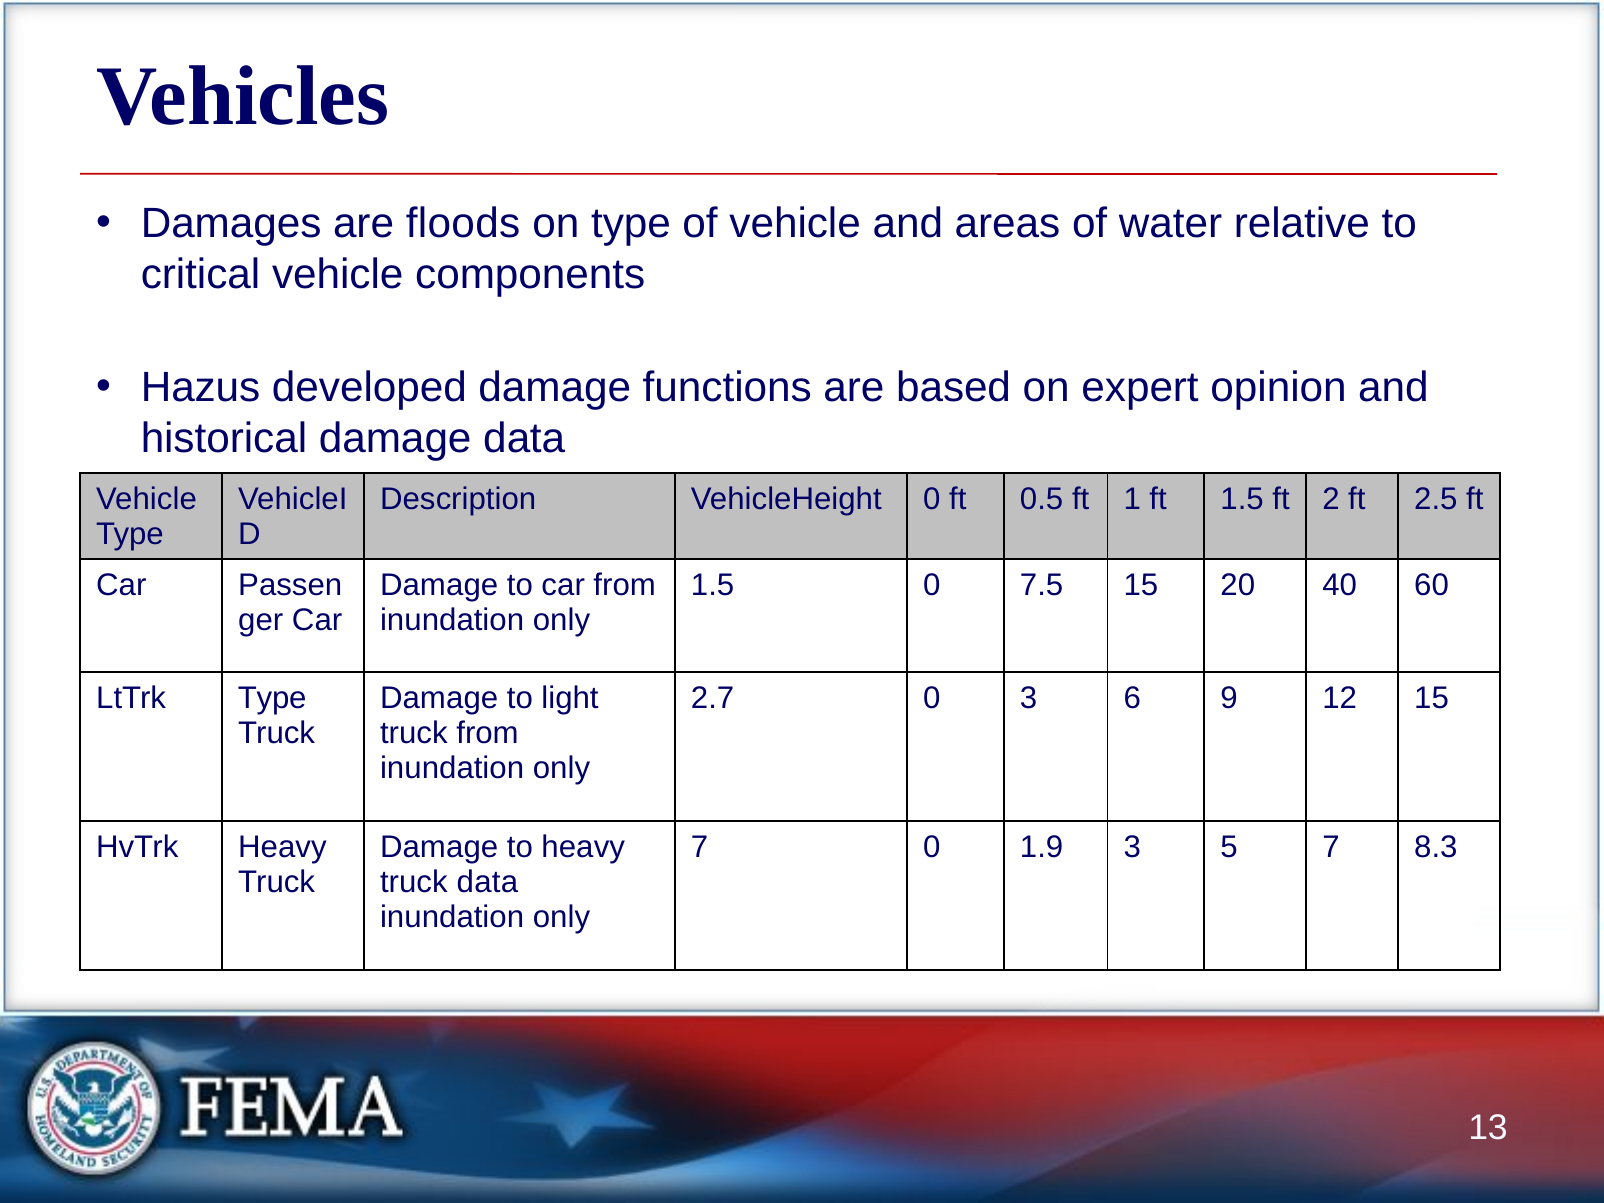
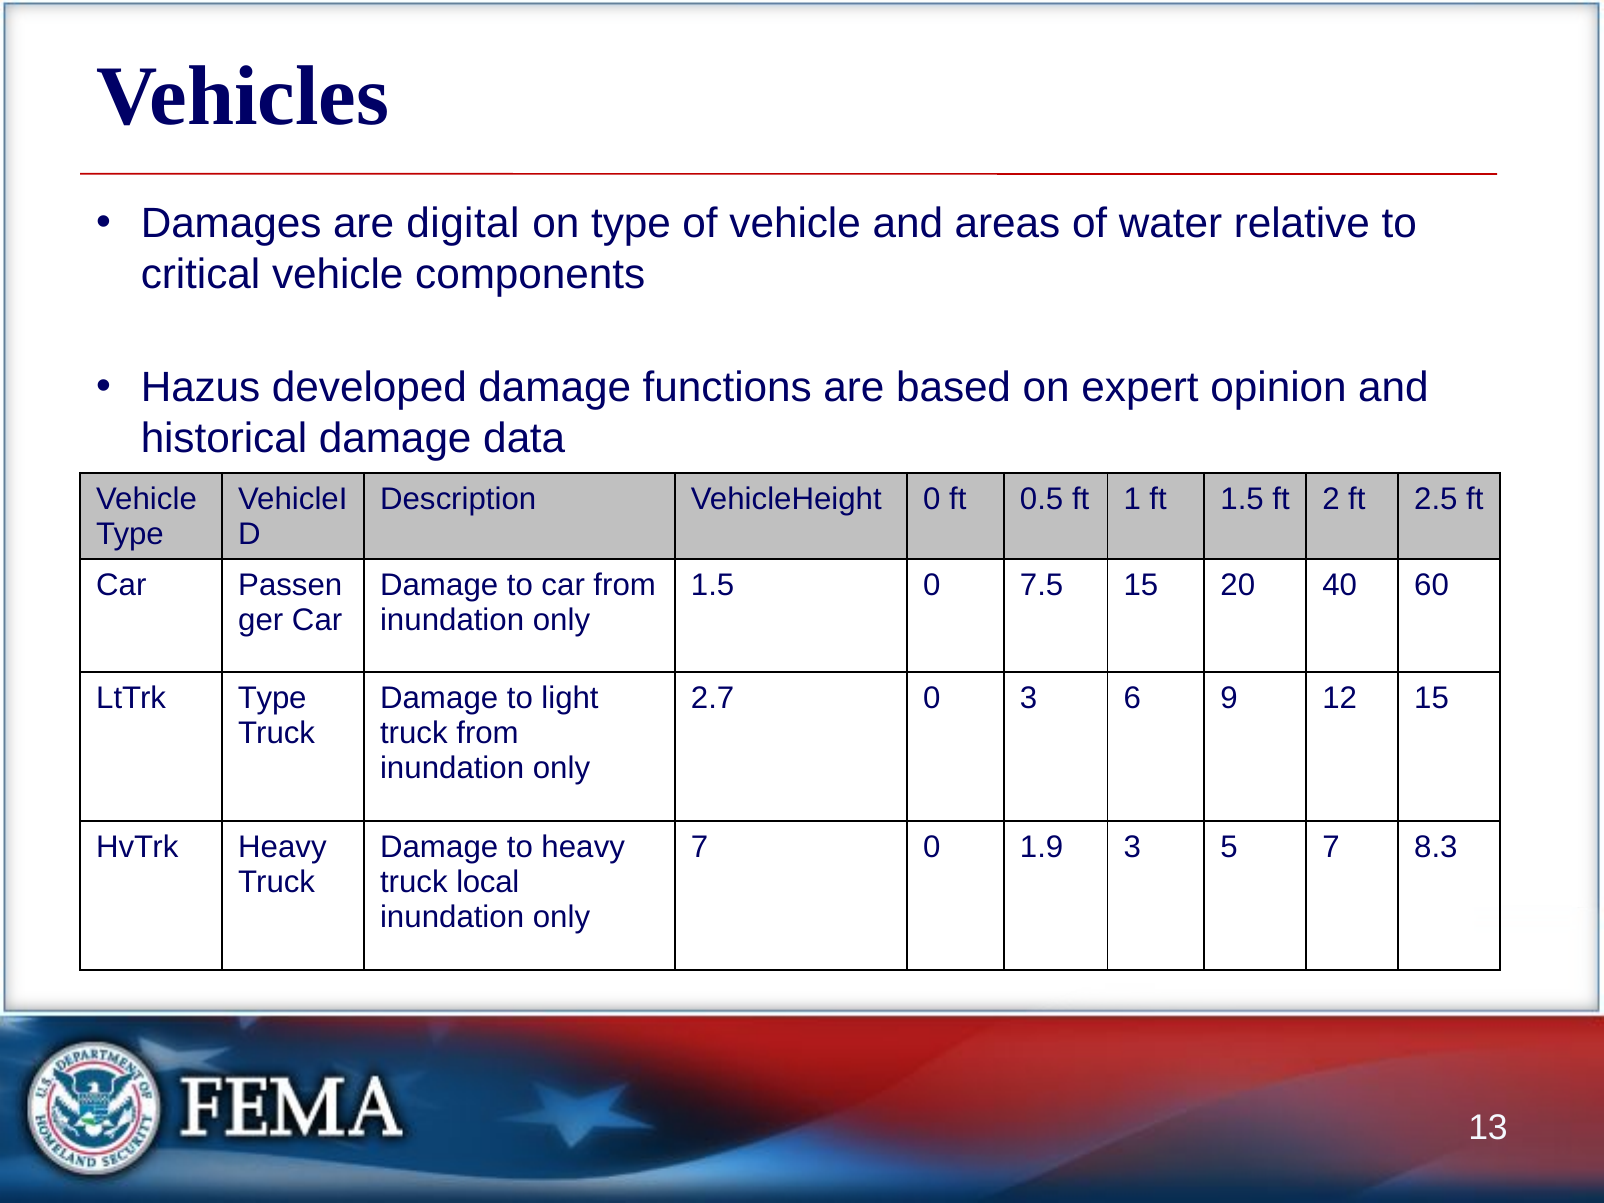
floods: floods -> digital
truck data: data -> local
